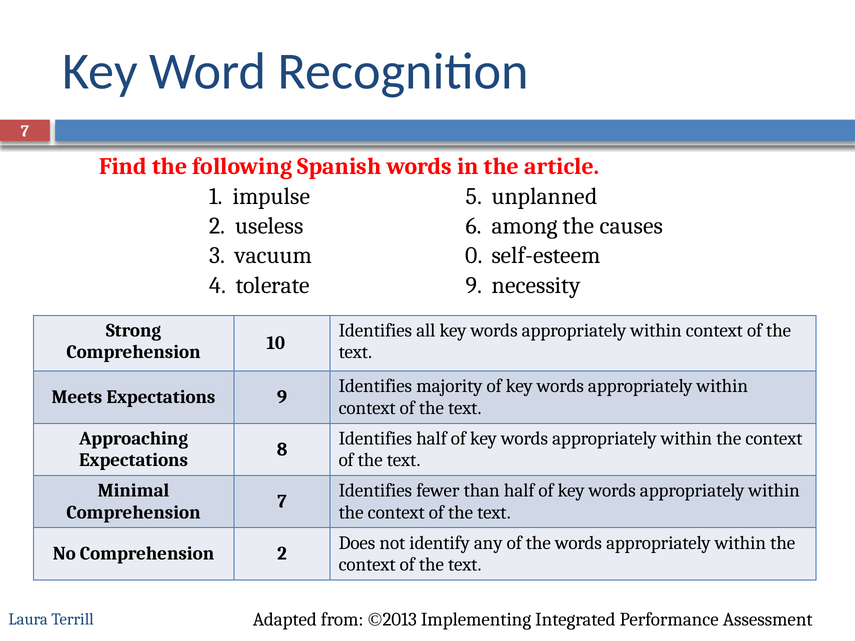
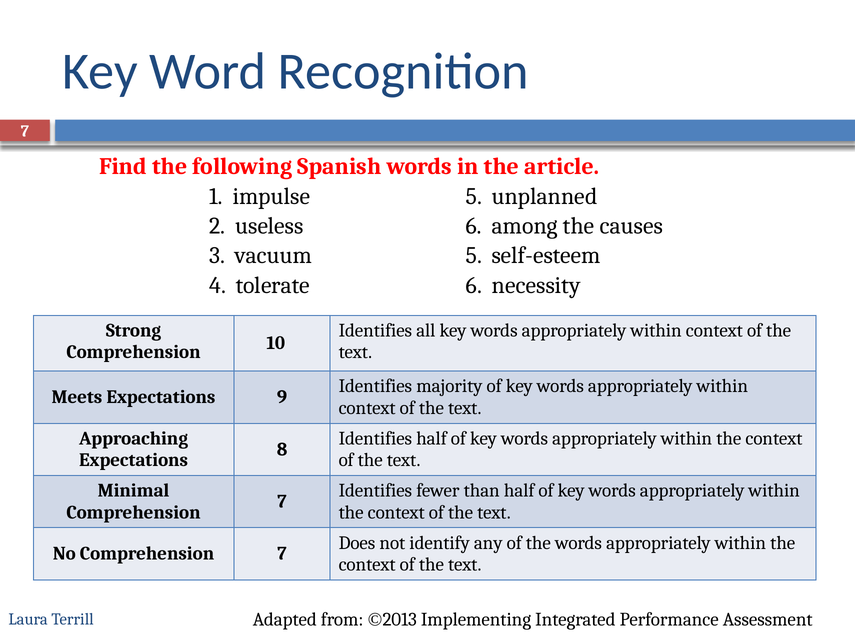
vacuum 0: 0 -> 5
tolerate 9: 9 -> 6
No Comprehension 2: 2 -> 7
